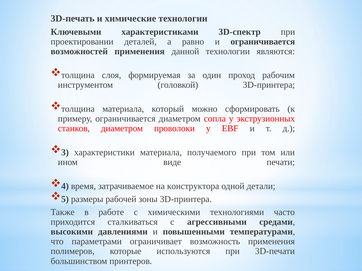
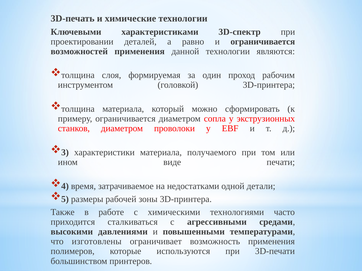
конструктора: конструктора -> недостатками
параметрами: параметрами -> изготовлены
